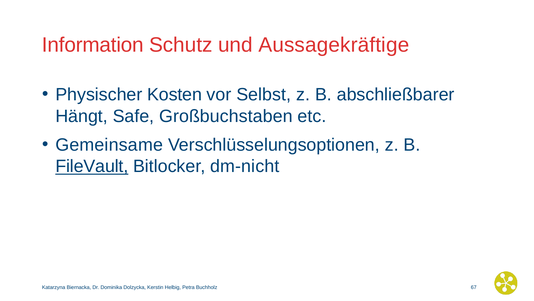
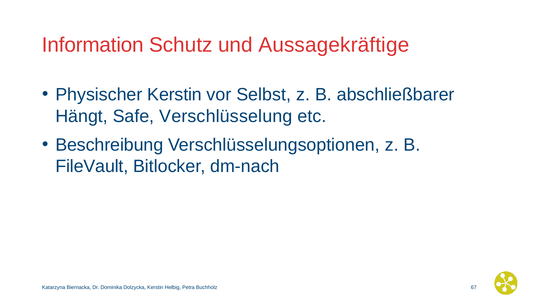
Physischer Kosten: Kosten -> Kerstin
Großbuchstaben: Großbuchstaben -> Verschlüsselung
Gemeinsame: Gemeinsame -> Beschreibung
FileVault underline: present -> none
dm-nicht: dm-nicht -> dm-nach
